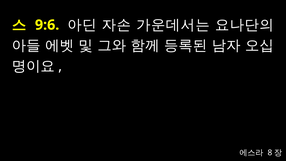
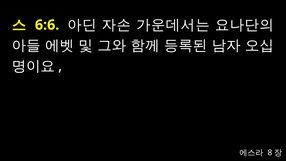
9:6: 9:6 -> 6:6
